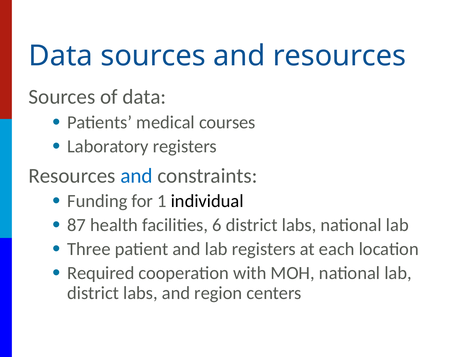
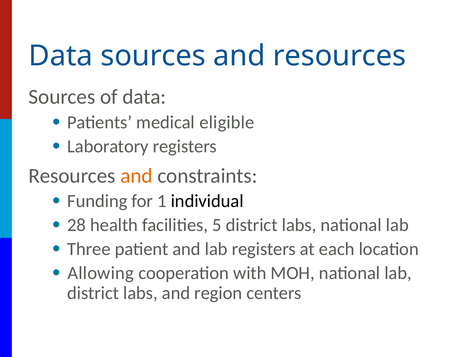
courses: courses -> eligible
and at (137, 176) colour: blue -> orange
87: 87 -> 28
6: 6 -> 5
Required: Required -> Allowing
